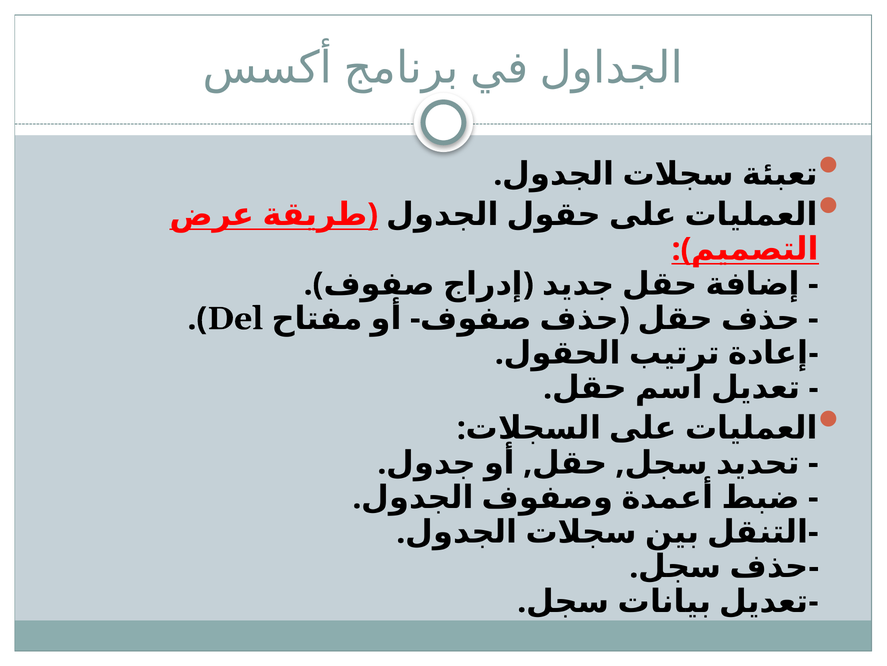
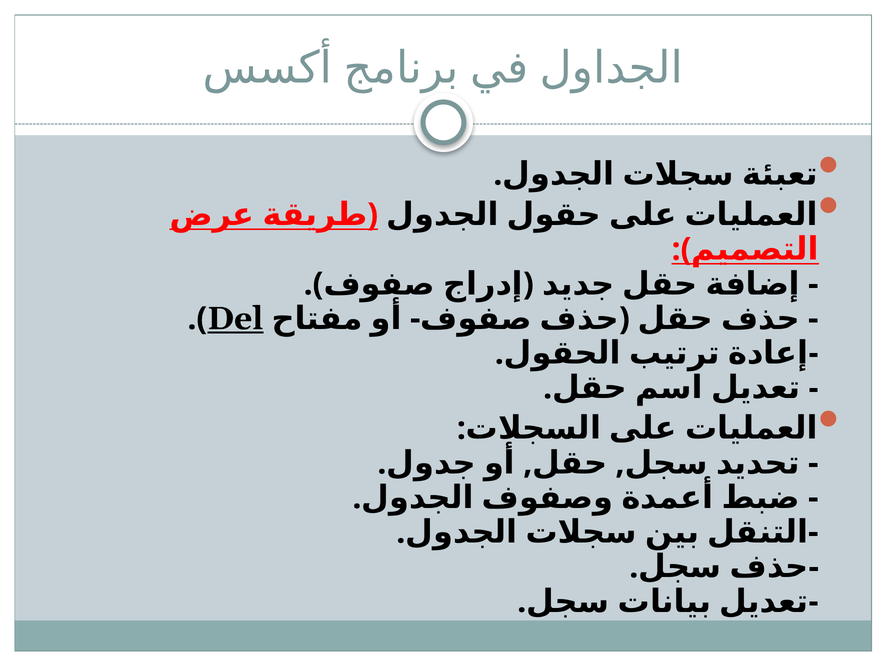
Del underline: none -> present
